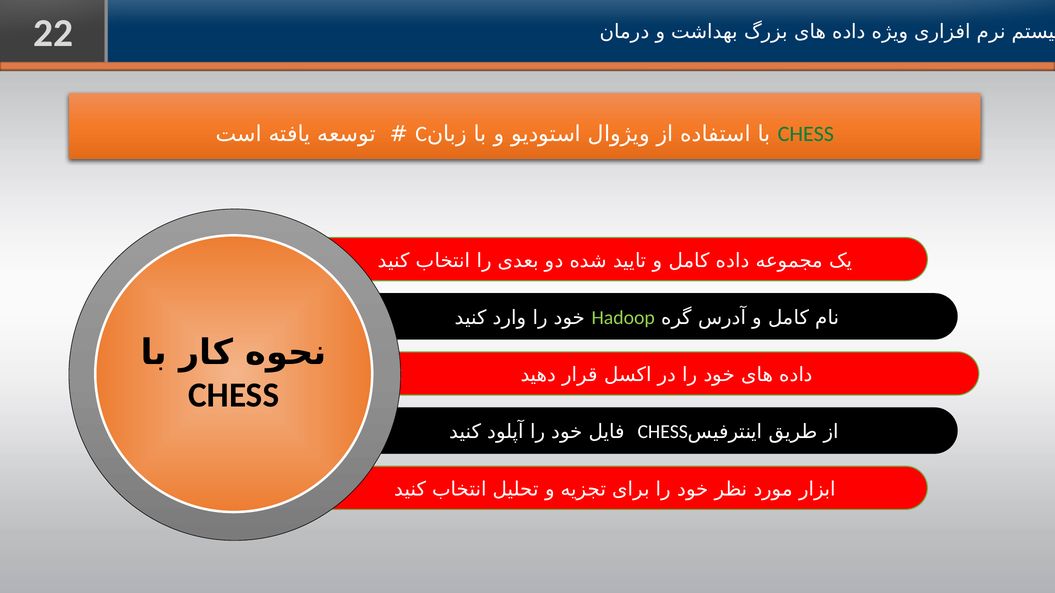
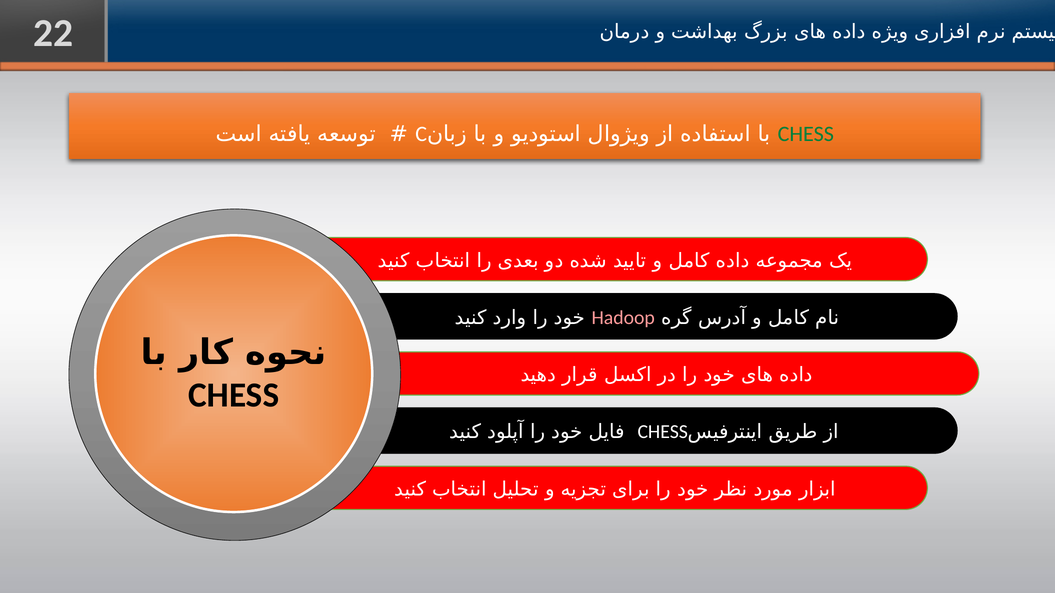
Hadoop colour: light green -> pink
